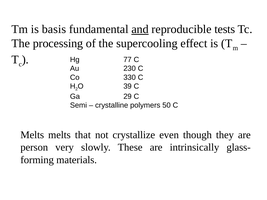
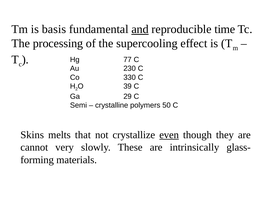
tests: tests -> time
Melts at (32, 135): Melts -> Skins
even underline: none -> present
person: person -> cannot
